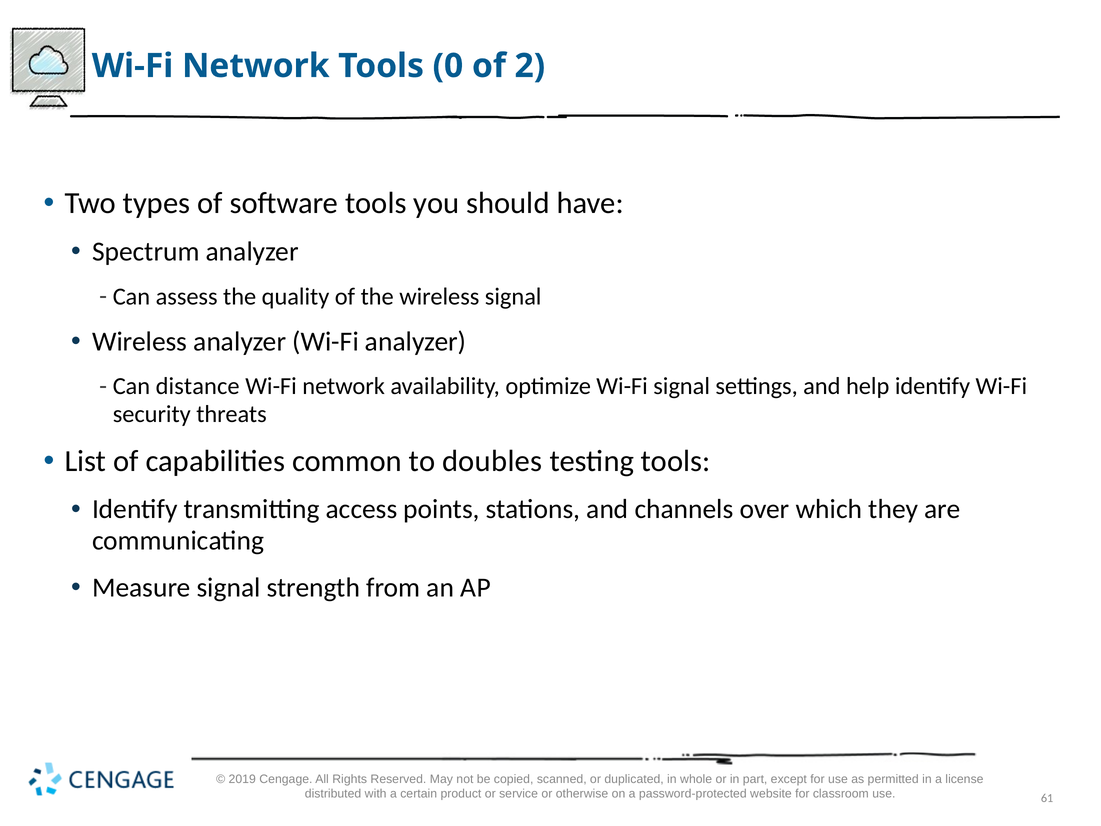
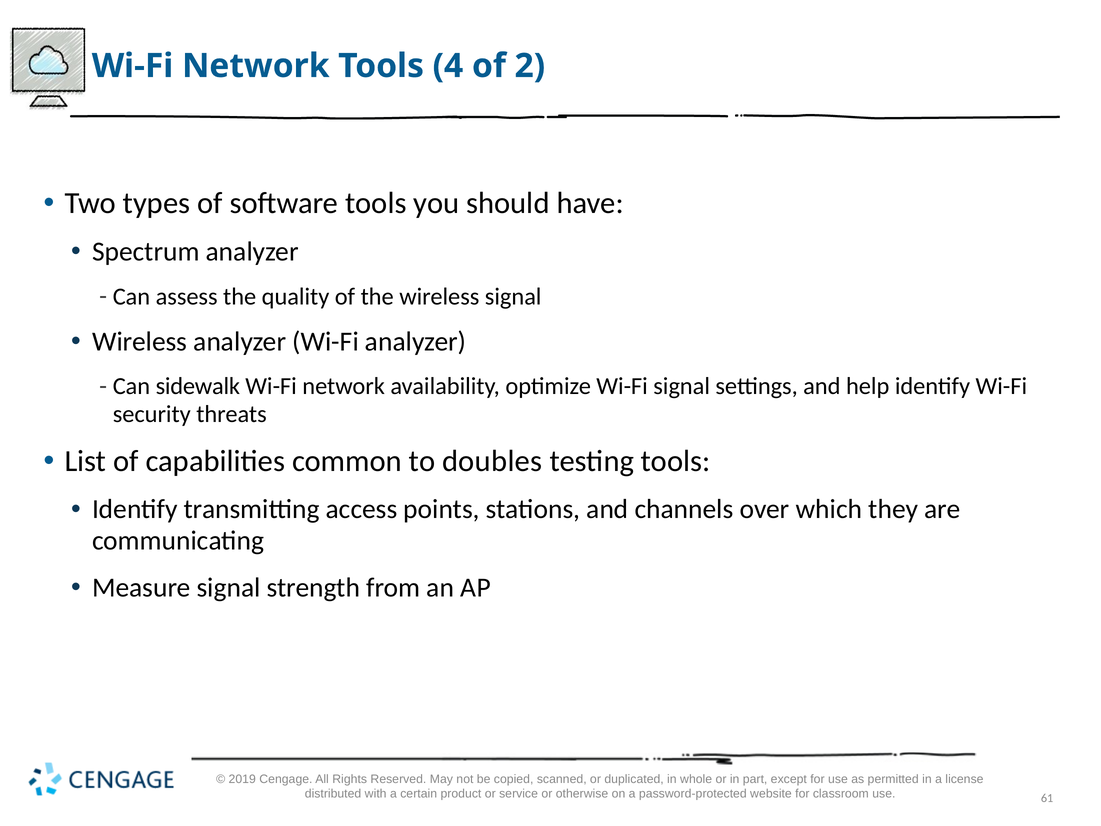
0: 0 -> 4
distance: distance -> sidewalk
